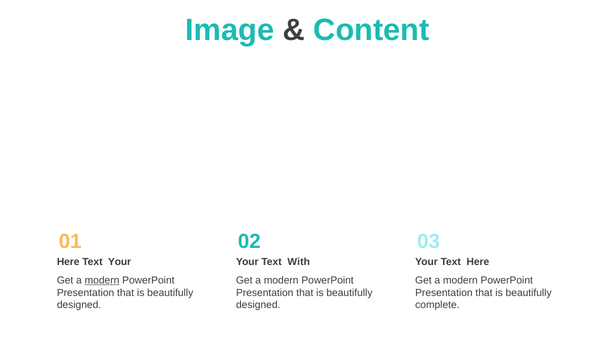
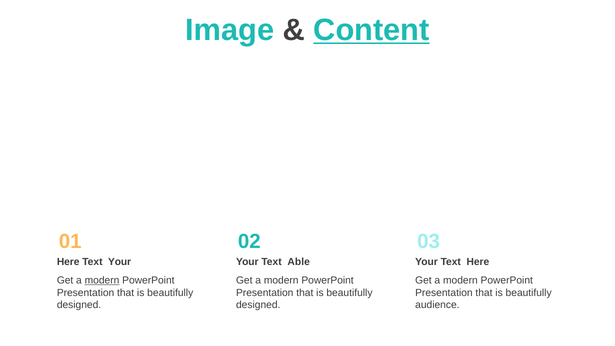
Content underline: none -> present
With: With -> Able
complete: complete -> audience
